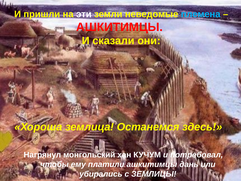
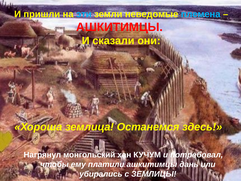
эти colour: white -> light blue
